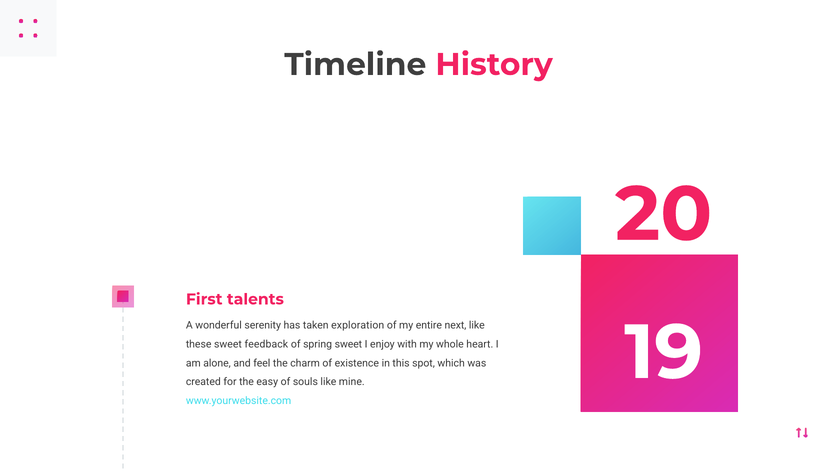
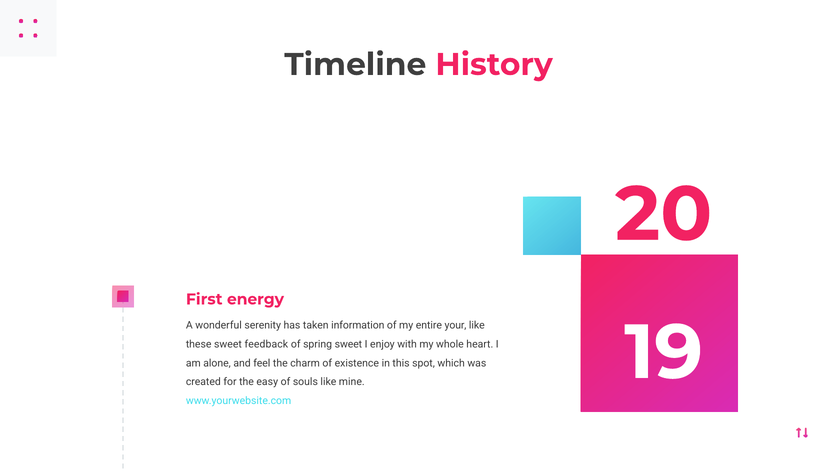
talents: talents -> energy
exploration: exploration -> information
next: next -> your
